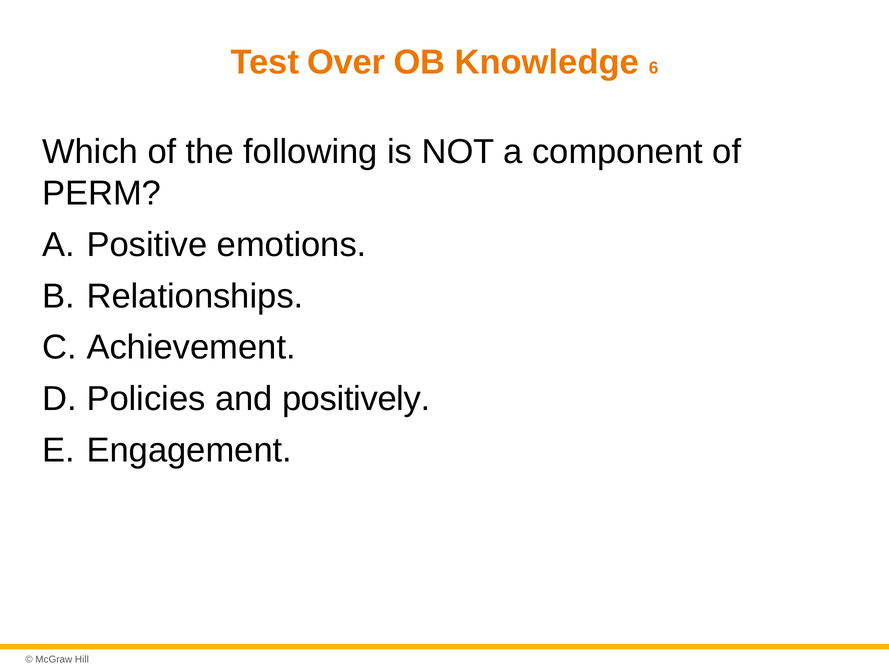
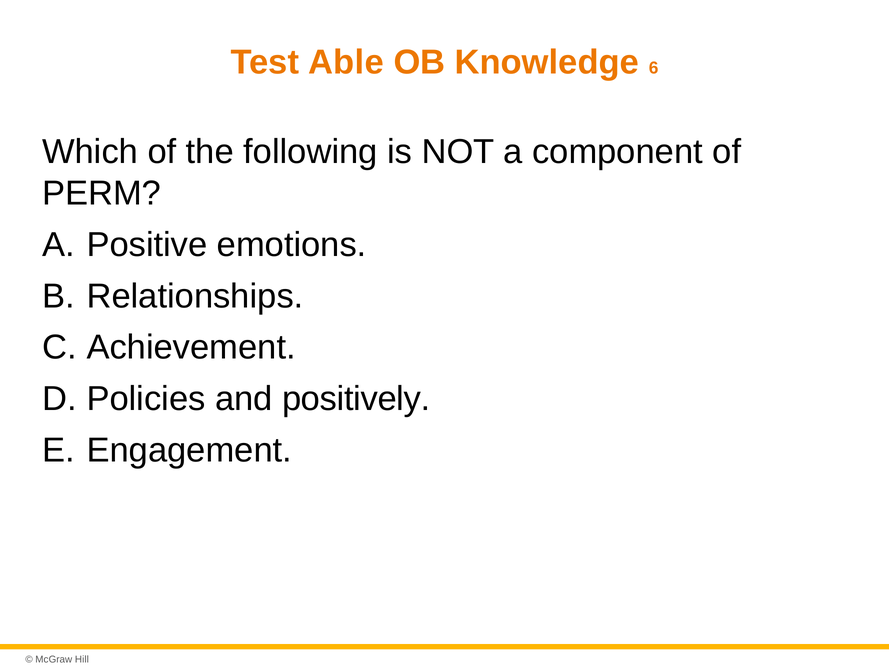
Over: Over -> Able
